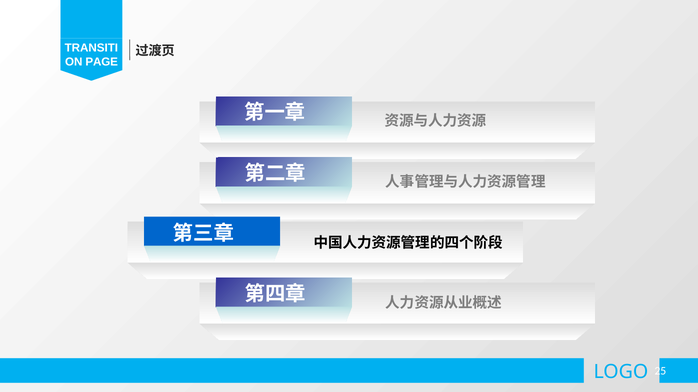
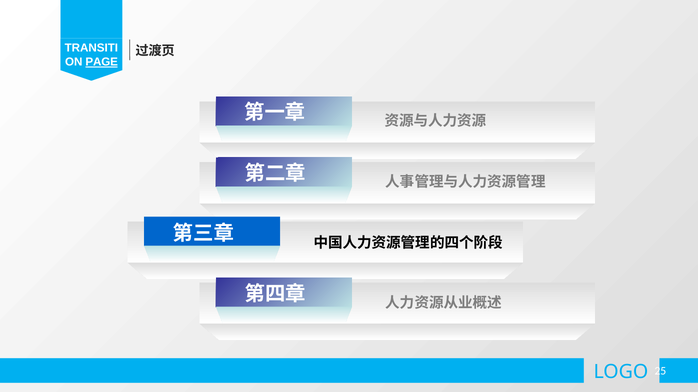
PAGE underline: none -> present
